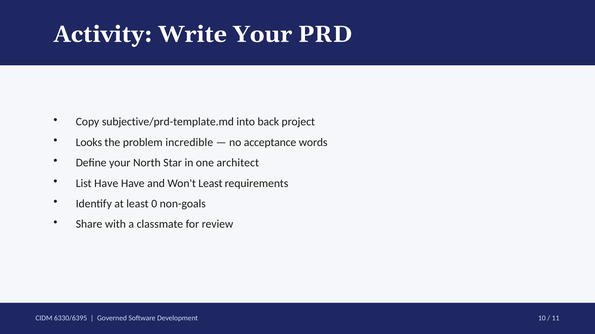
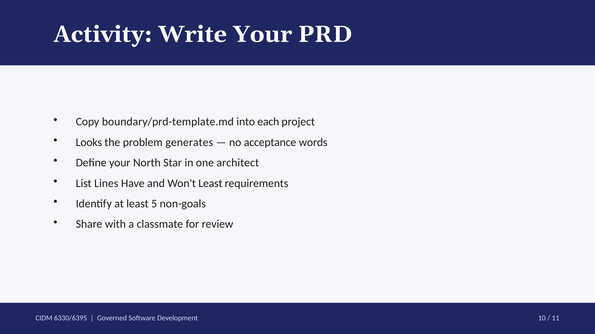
subjective/prd-template.md: subjective/prd-template.md -> boundary/prd-template.md
back: back -> each
incredible: incredible -> generates
List Have: Have -> Lines
0: 0 -> 5
